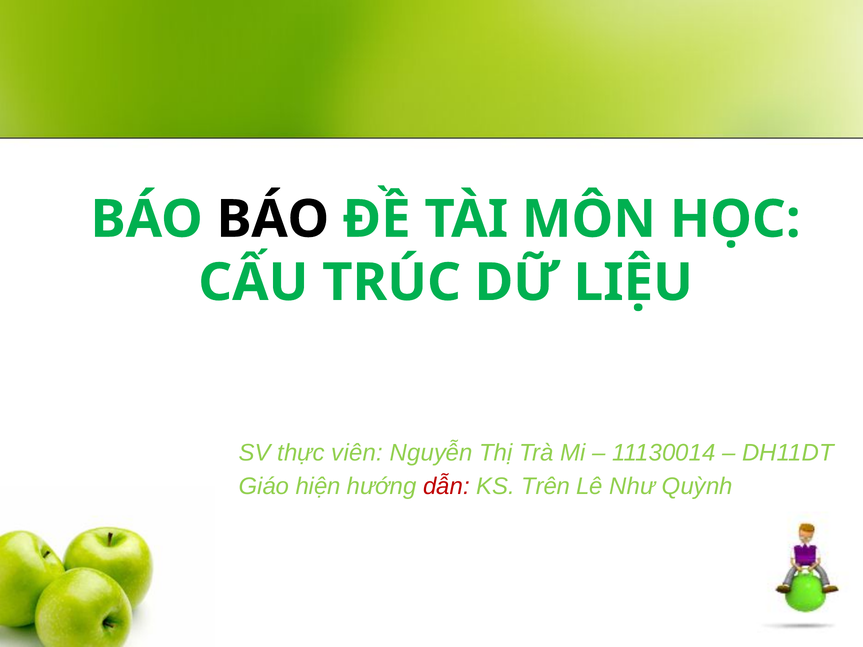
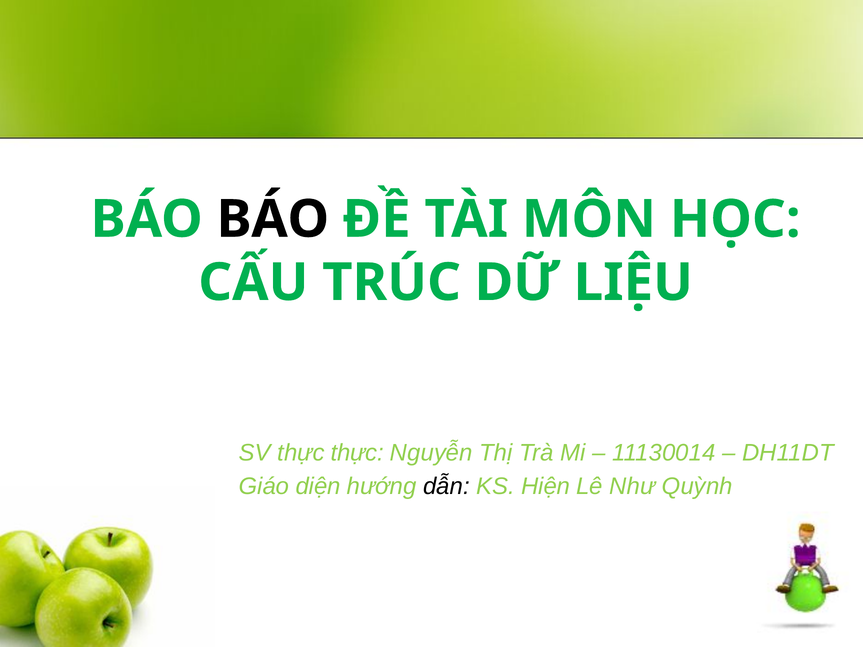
thực viên: viên -> thực
hiện: hiện -> diện
dẫn colour: red -> black
Trên: Trên -> Hiện
